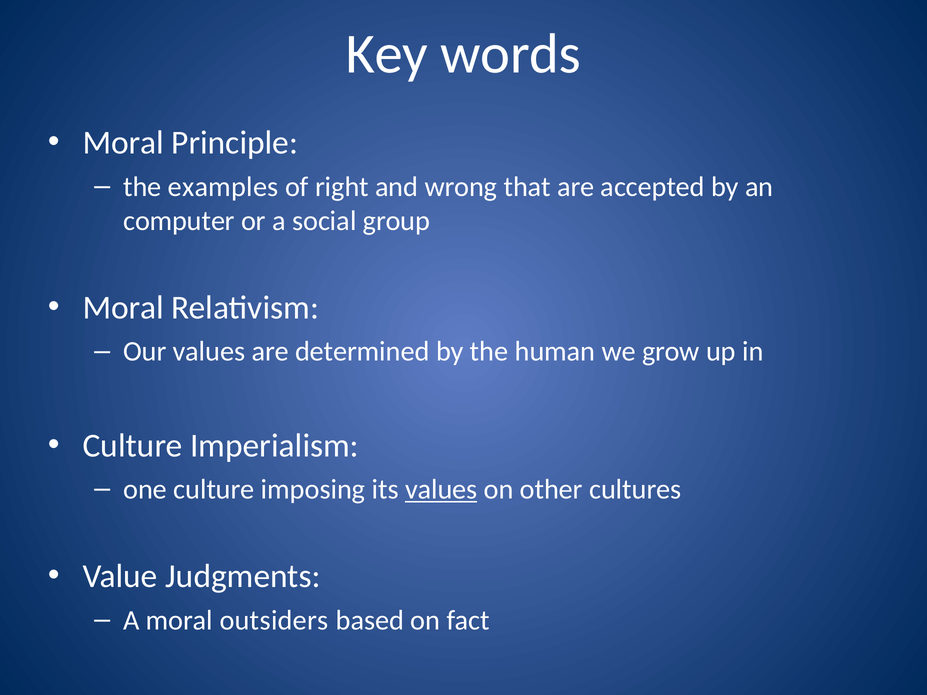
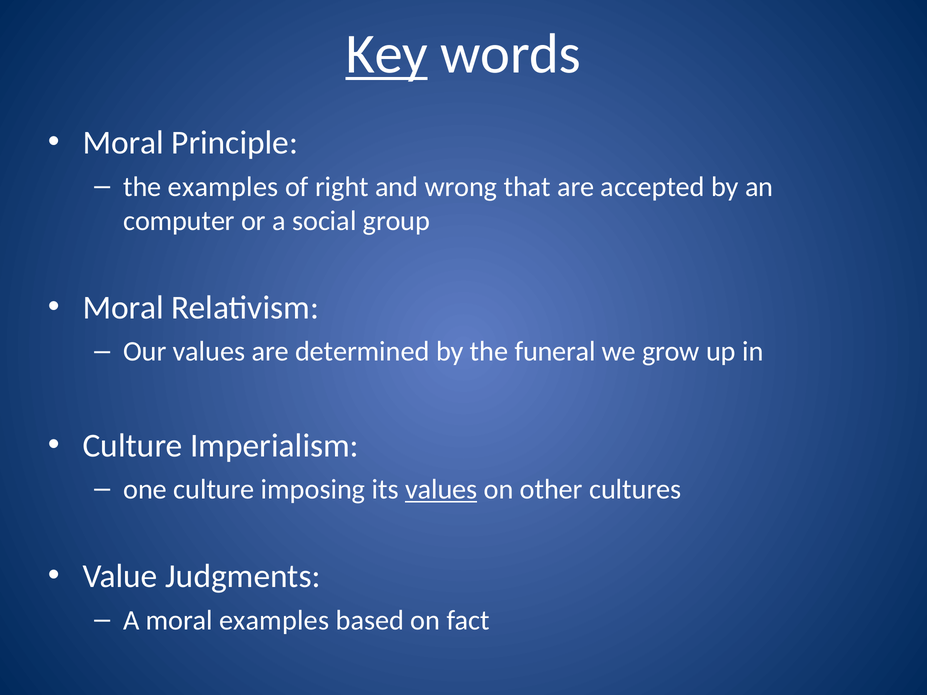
Key underline: none -> present
human: human -> funeral
moral outsiders: outsiders -> examples
